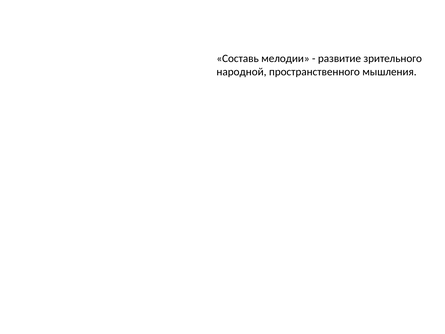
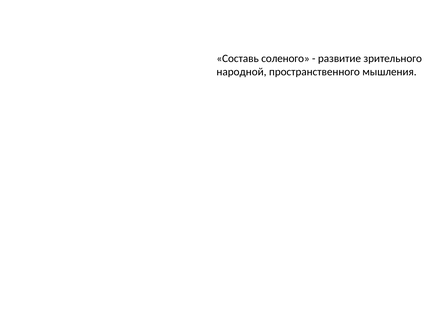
мелодии: мелодии -> соленого
